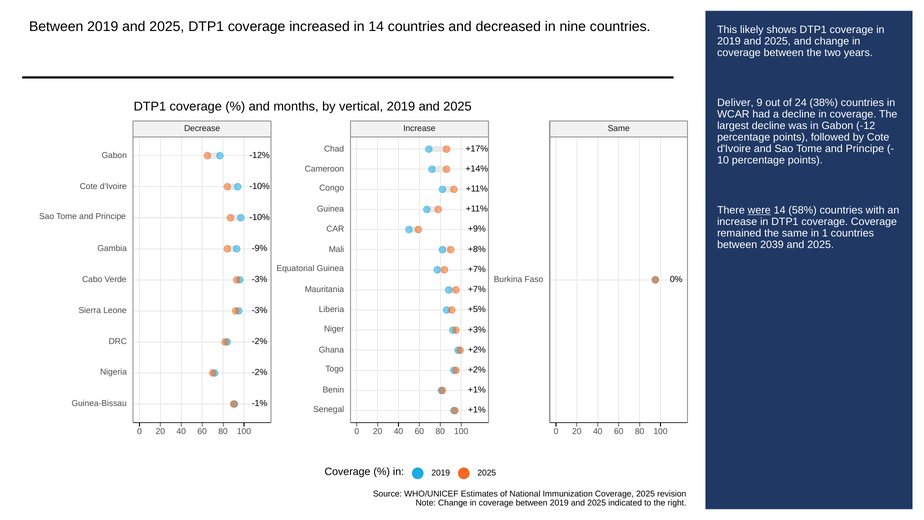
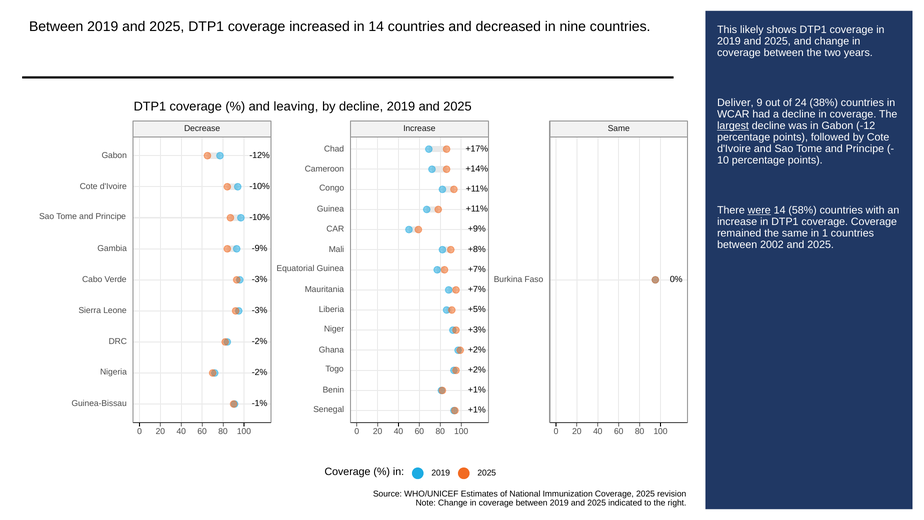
months: months -> leaving
by vertical: vertical -> decline
largest underline: none -> present
2039: 2039 -> 2002
